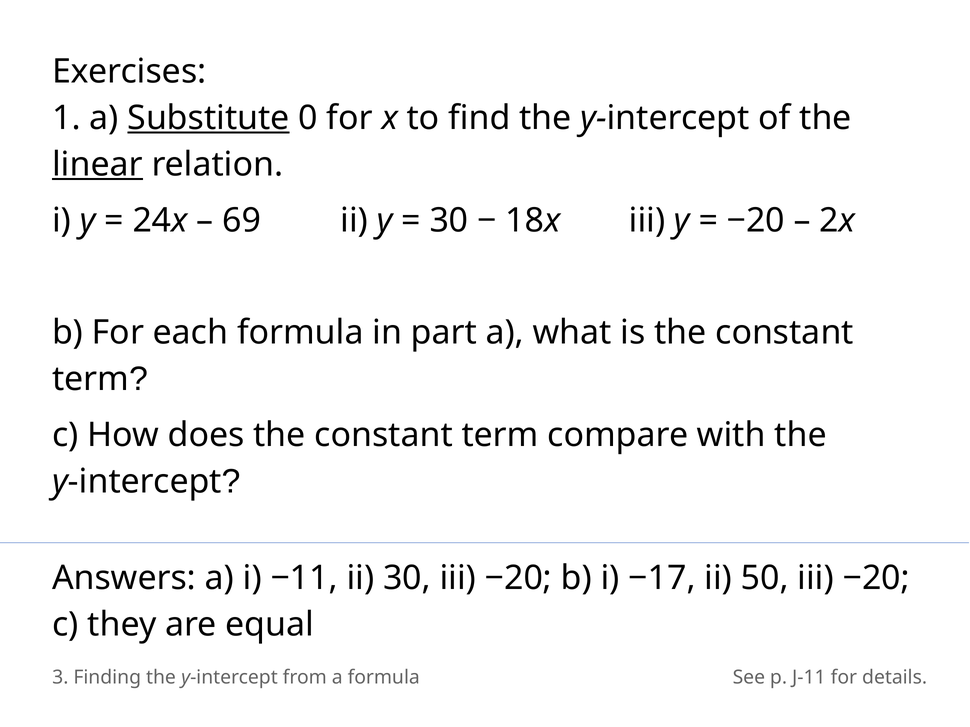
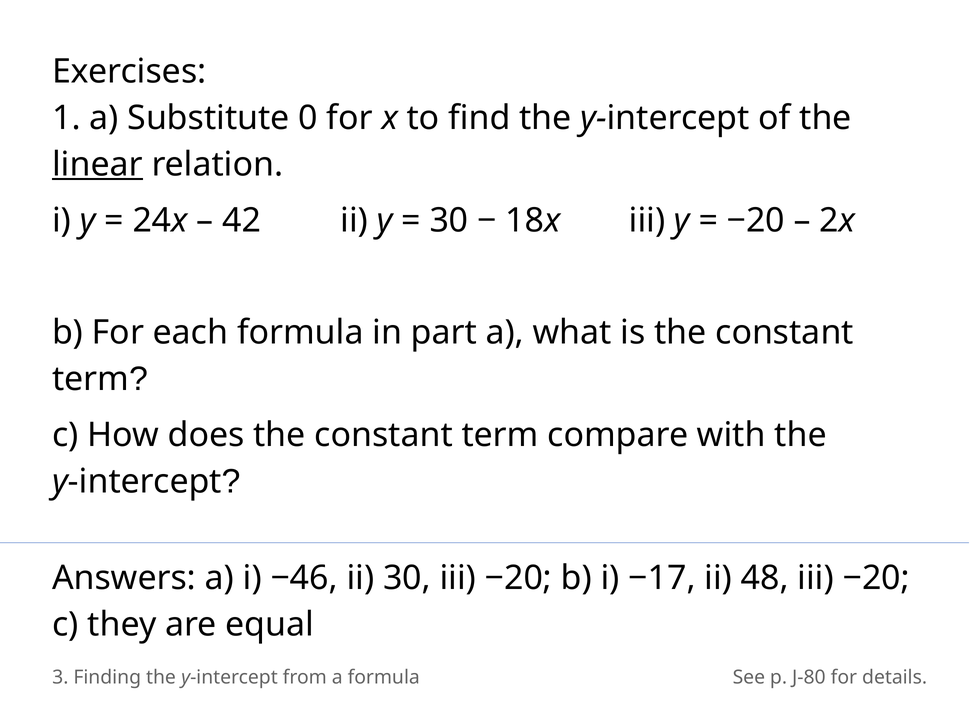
Substitute underline: present -> none
69: 69 -> 42
−11: −11 -> −46
50: 50 -> 48
J-11: J-11 -> J-80
